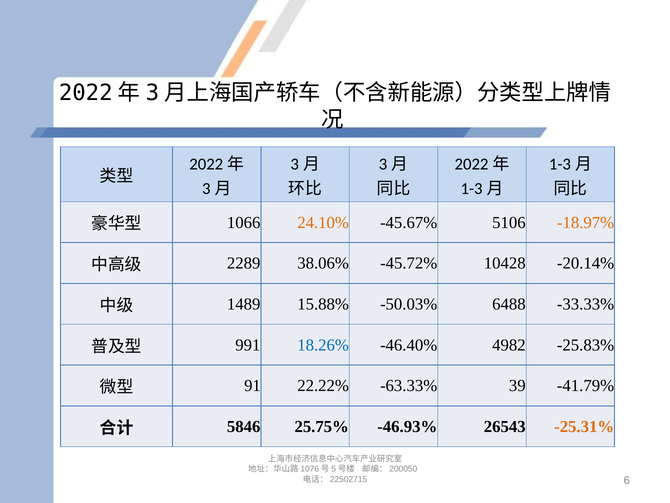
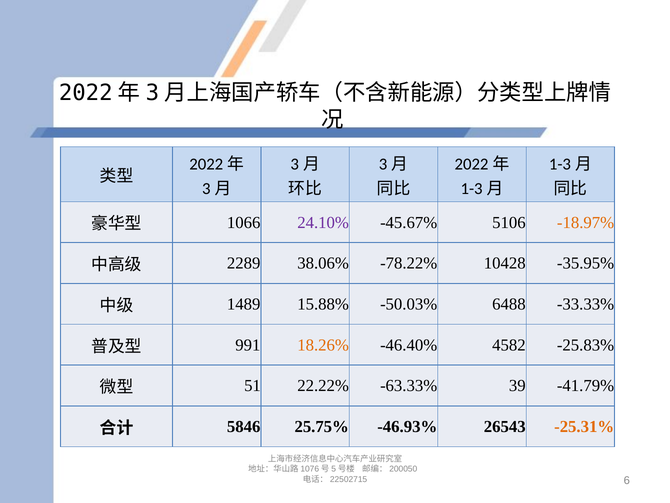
24.10% colour: orange -> purple
-45.72%: -45.72% -> -78.22%
-20.14%: -20.14% -> -35.95%
18.26% colour: blue -> orange
4982: 4982 -> 4582
91: 91 -> 51
